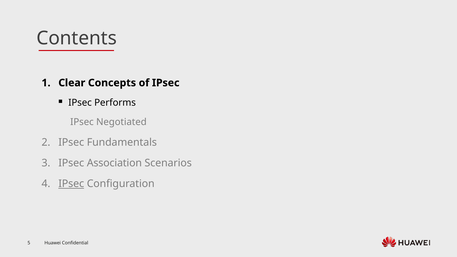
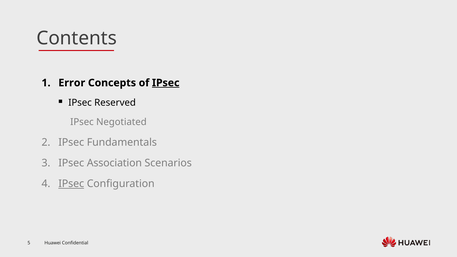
Clear: Clear -> Error
IPsec at (166, 83) underline: none -> present
Performs: Performs -> Reserved
